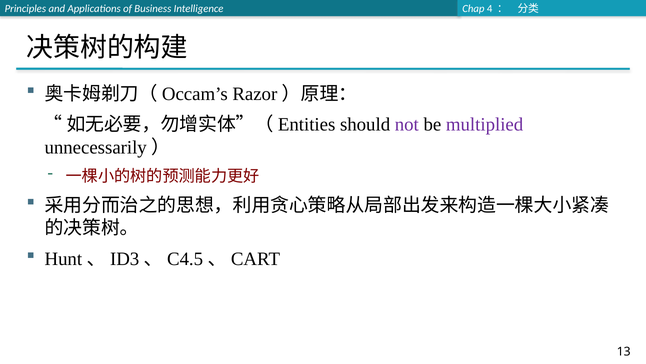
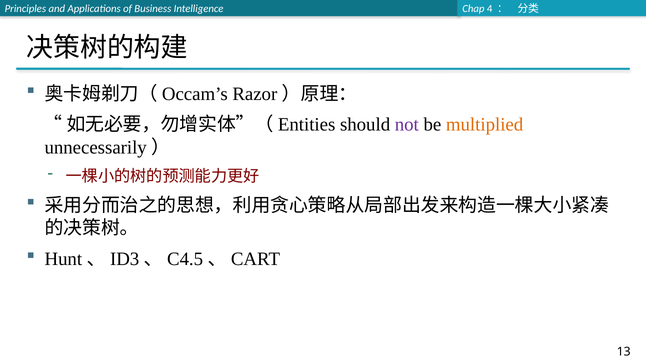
multiplied colour: purple -> orange
